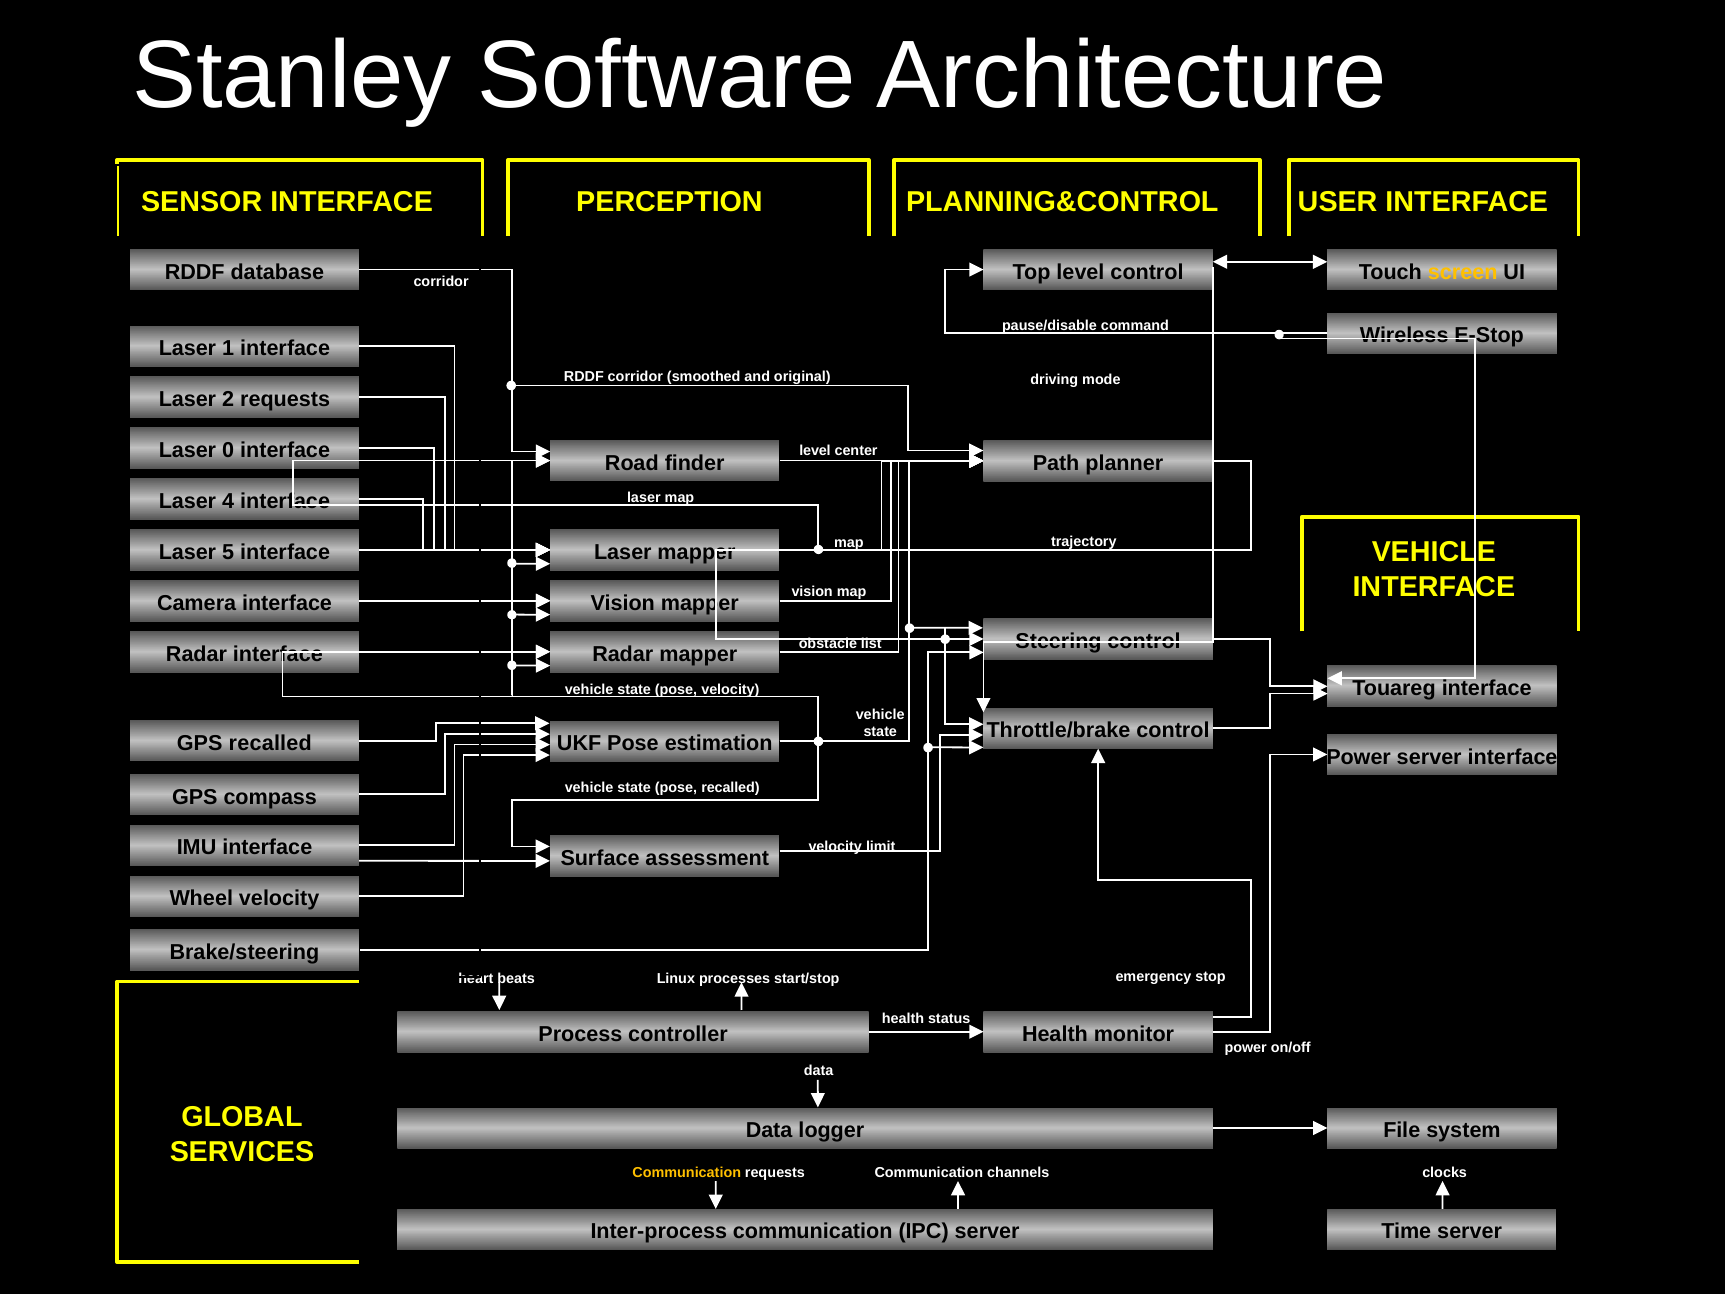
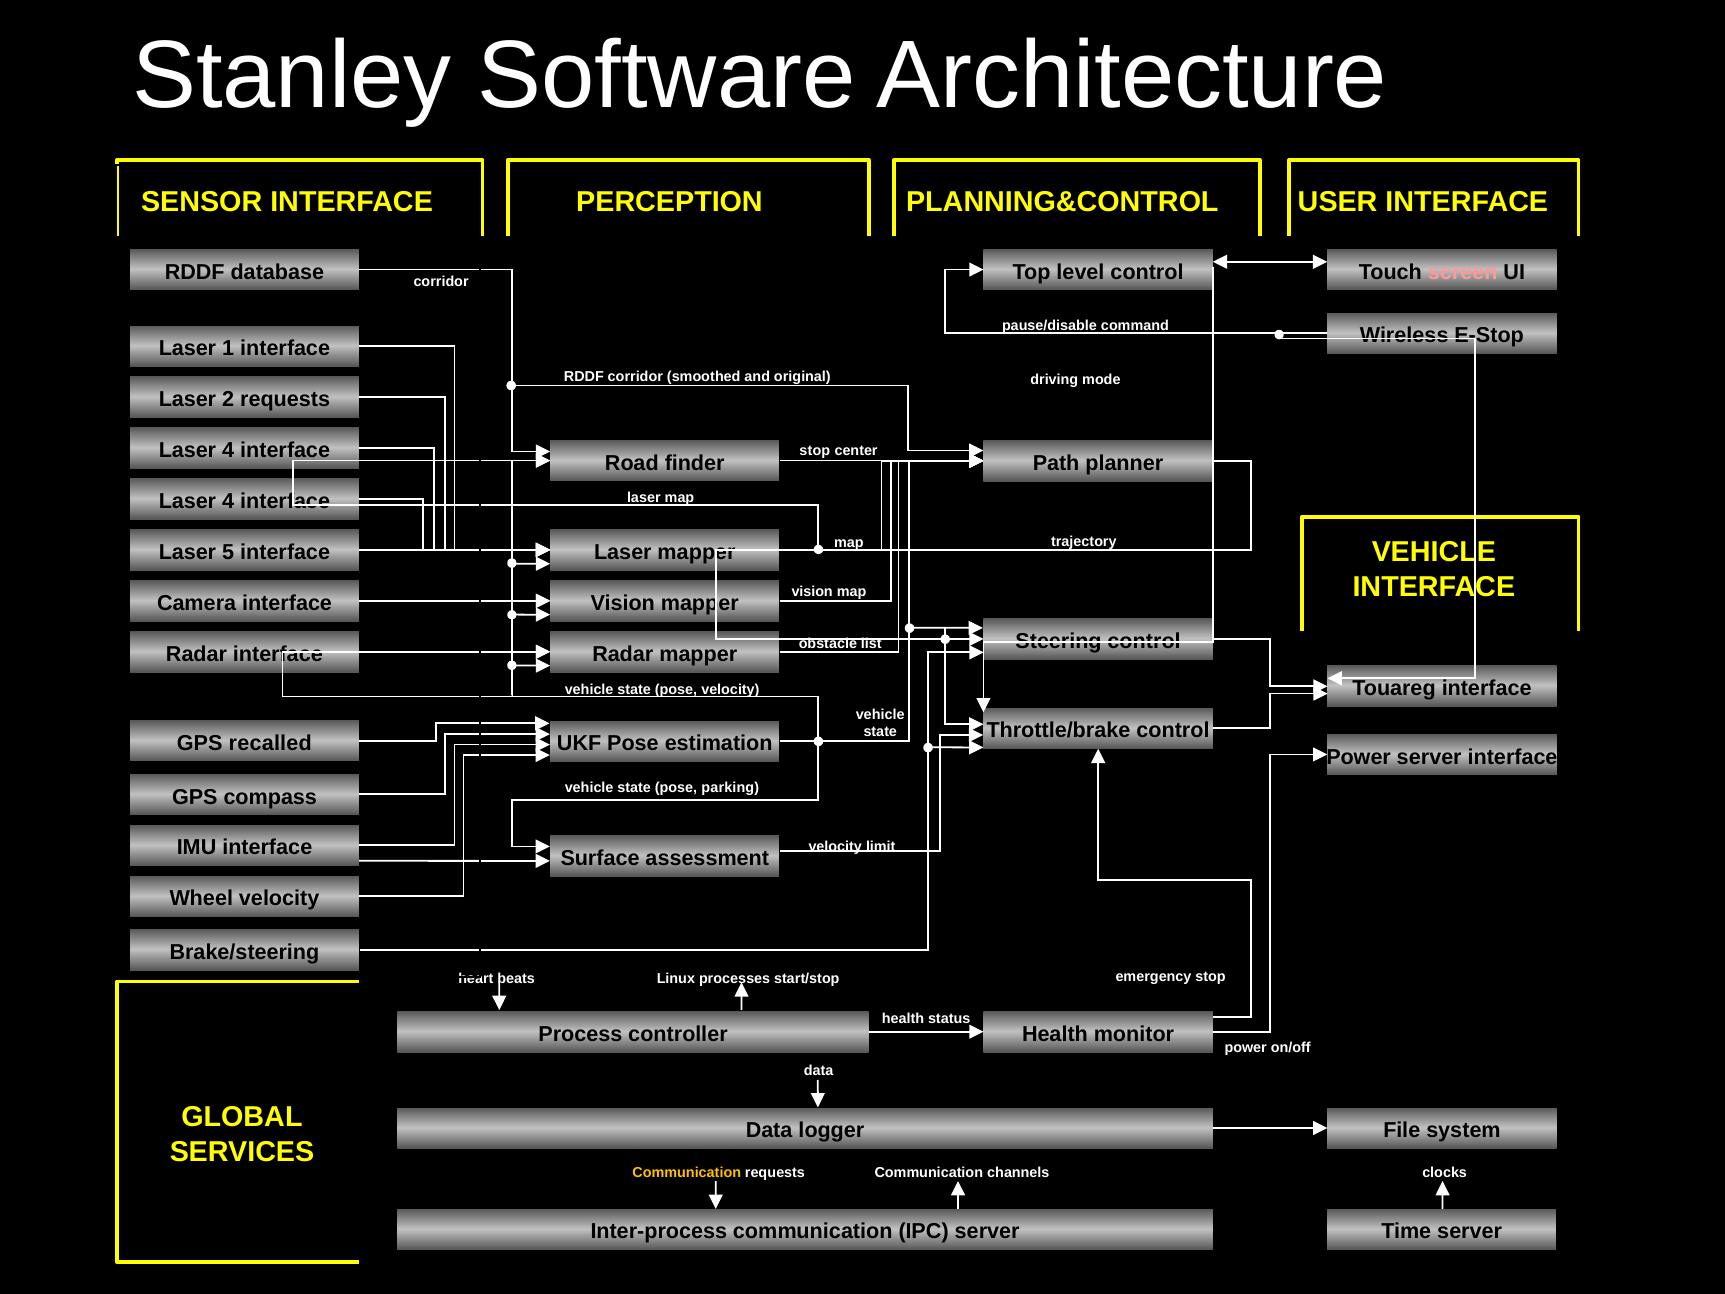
screen colour: yellow -> pink
0 at (228, 450): 0 -> 4
level at (815, 451): level -> stop
pose recalled: recalled -> parking
